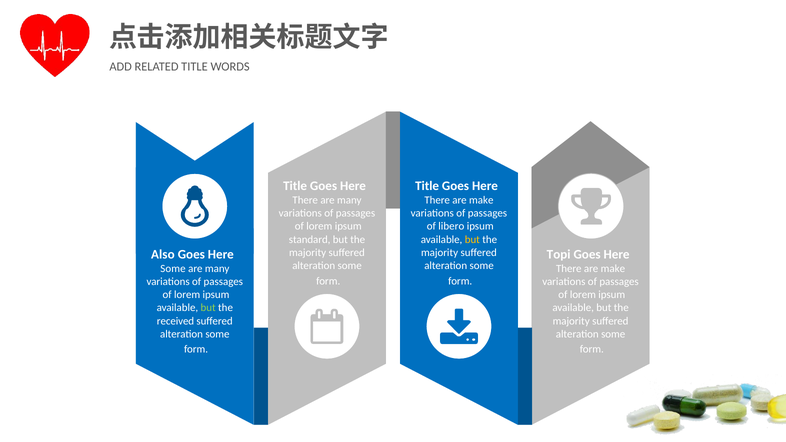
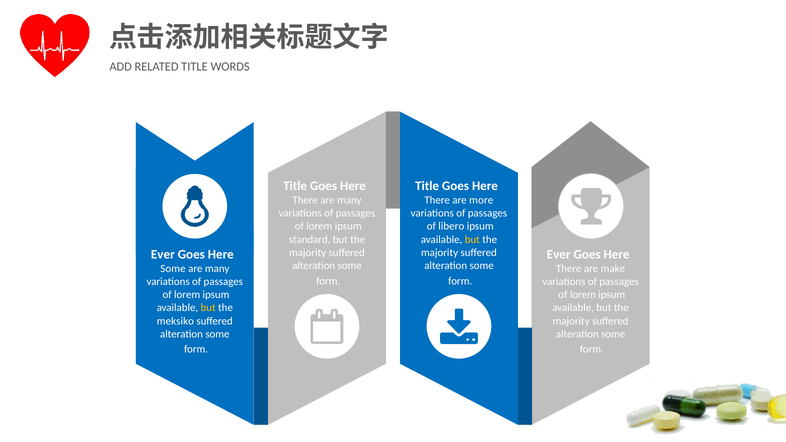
make at (481, 200): make -> more
Also at (163, 255): Also -> Ever
Topi at (559, 255): Topi -> Ever
but at (208, 308) colour: light green -> yellow
received: received -> meksiko
